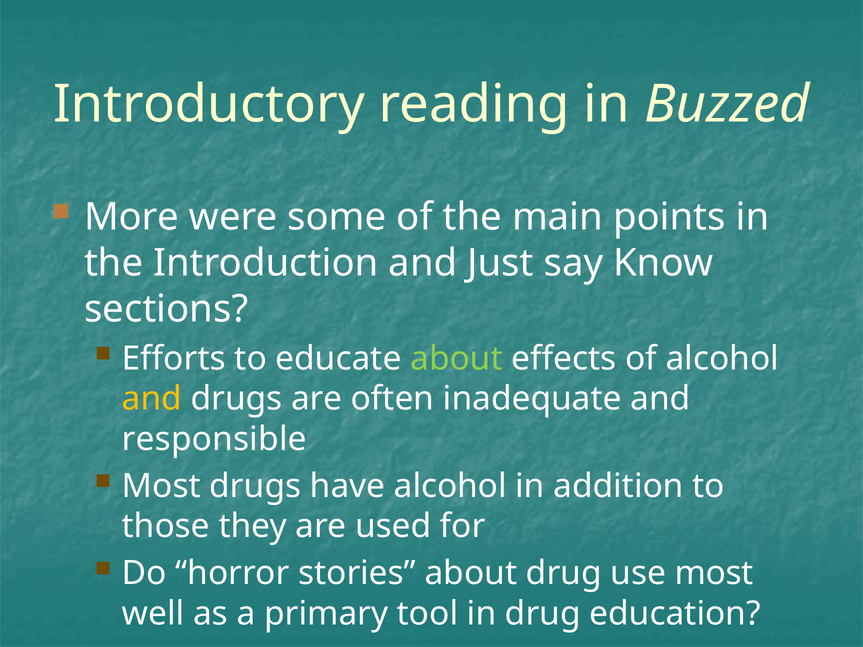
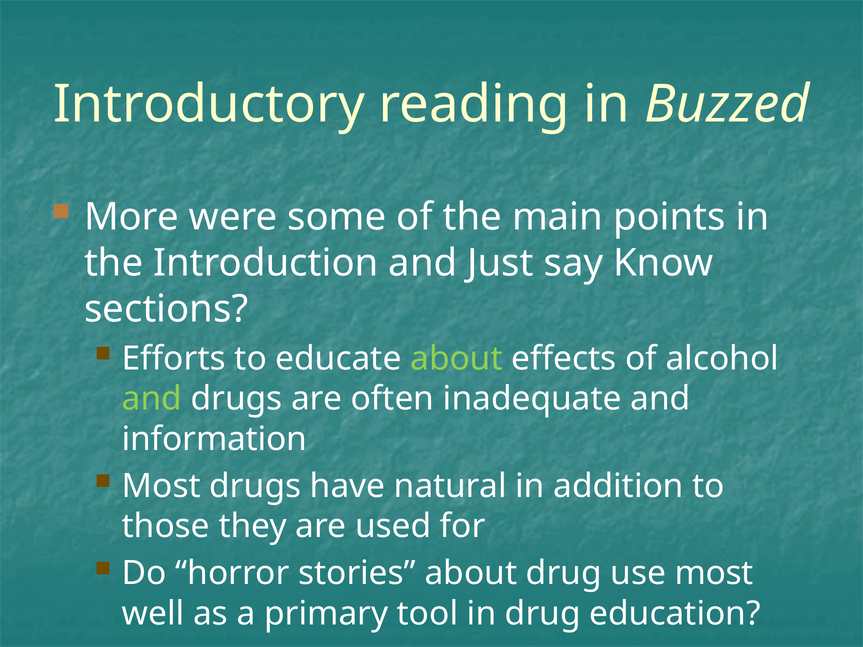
and at (152, 399) colour: yellow -> light green
responsible: responsible -> information
have alcohol: alcohol -> natural
